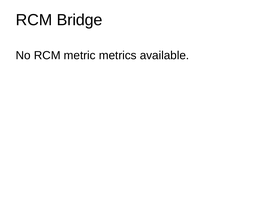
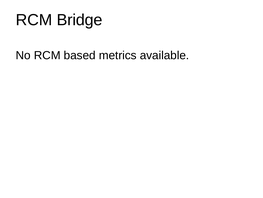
metric: metric -> based
